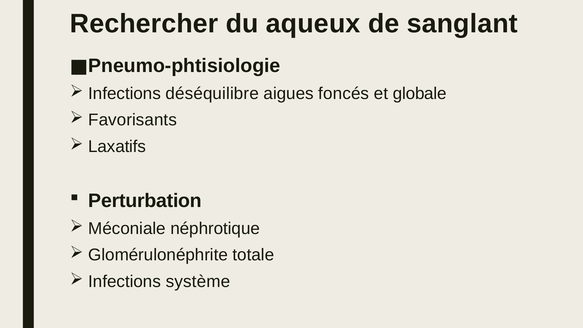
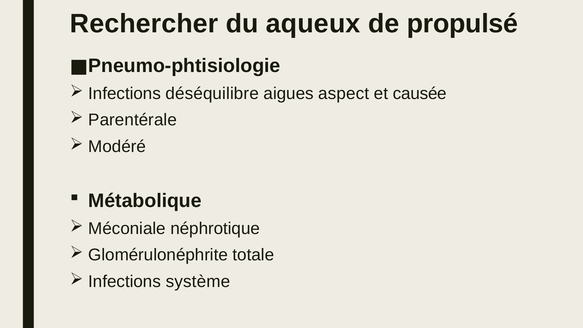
sanglant: sanglant -> propulsé
foncés: foncés -> aspect
globale: globale -> causée
Favorisants: Favorisants -> Parentérale
Laxatifs: Laxatifs -> Modéré
Perturbation: Perturbation -> Métabolique
